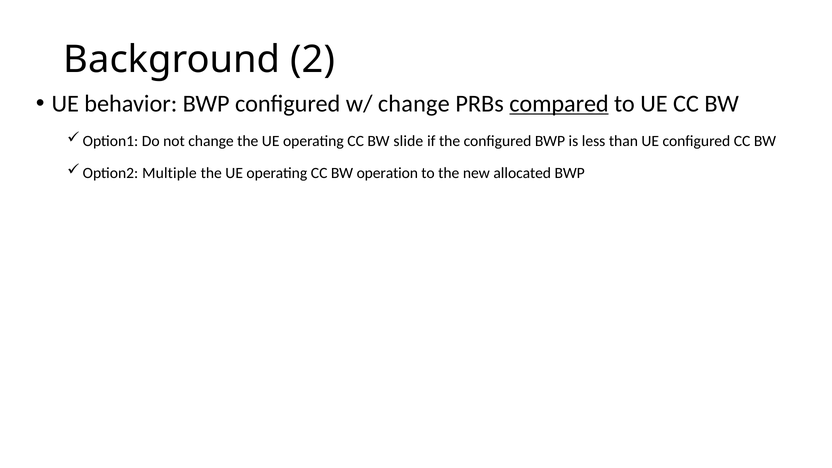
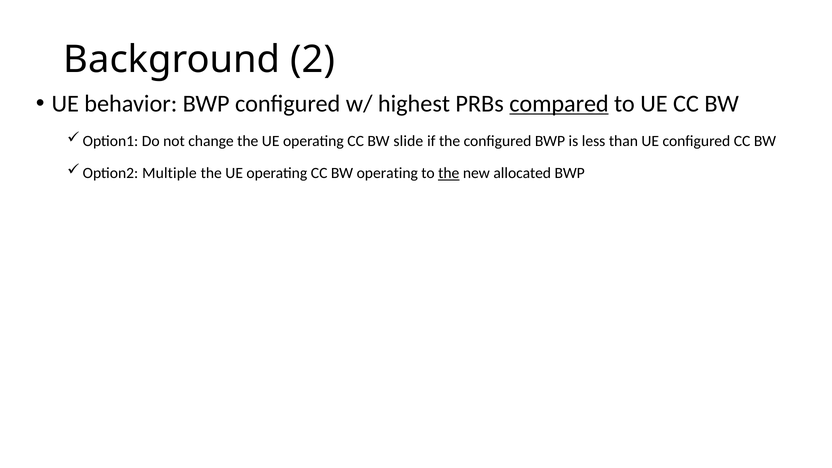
w/ change: change -> highest
BW operation: operation -> operating
the at (449, 173) underline: none -> present
